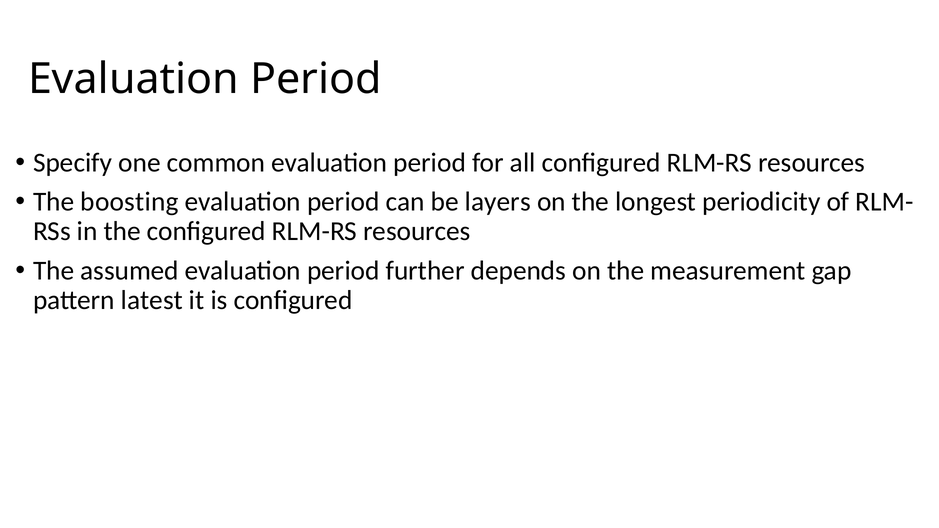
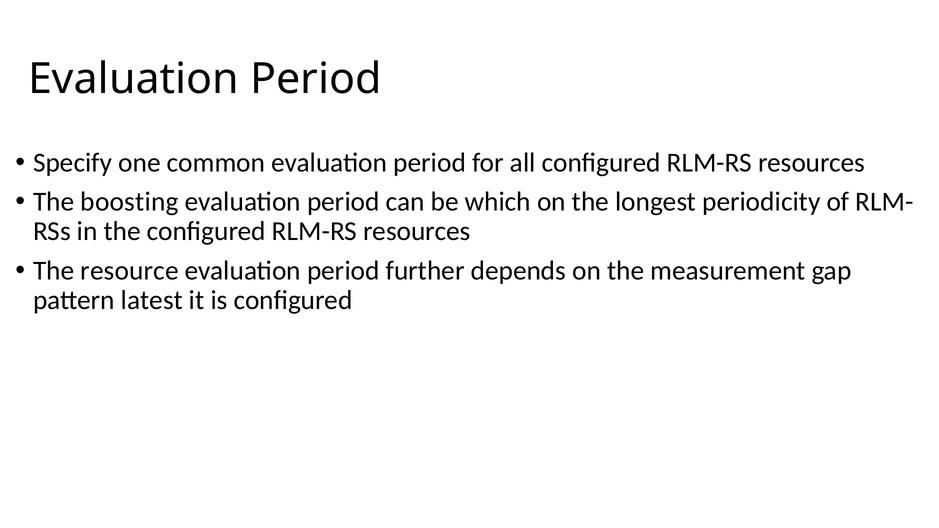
layers: layers -> which
assumed: assumed -> resource
